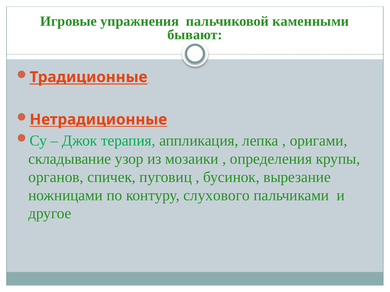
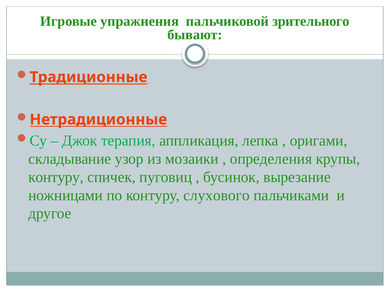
каменными: каменными -> зрительного
органов at (56, 177): органов -> контуру
